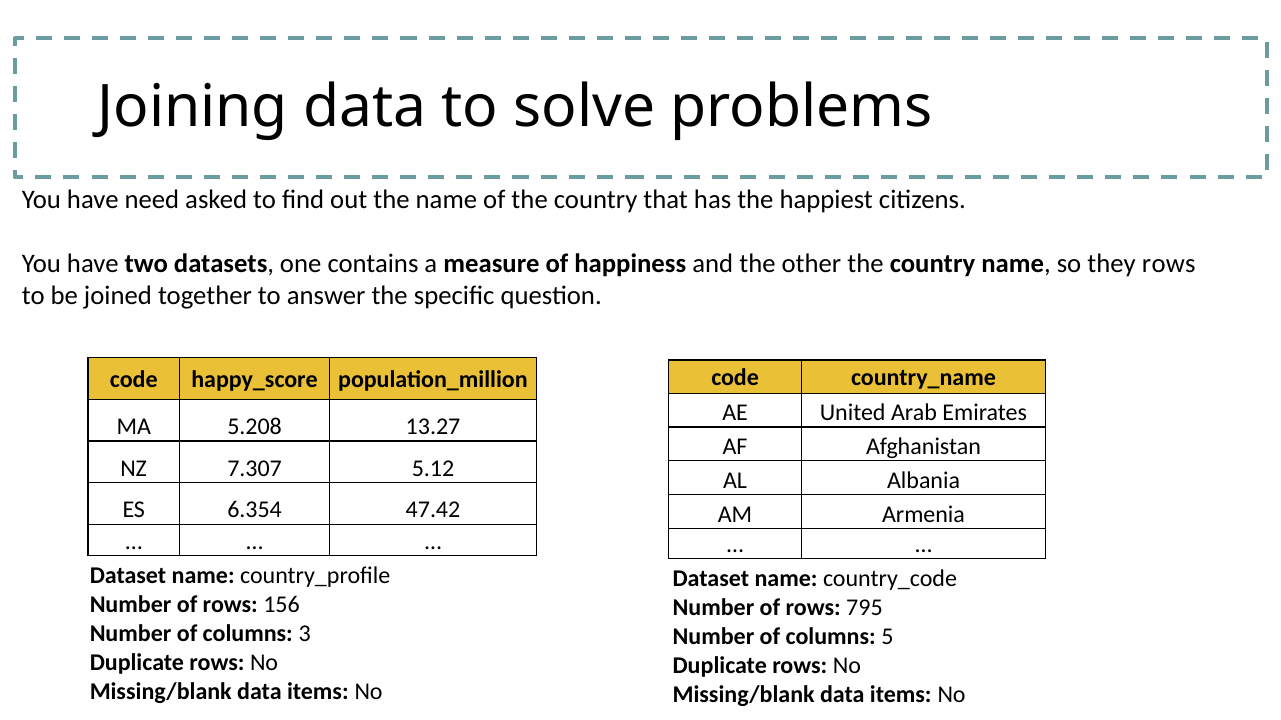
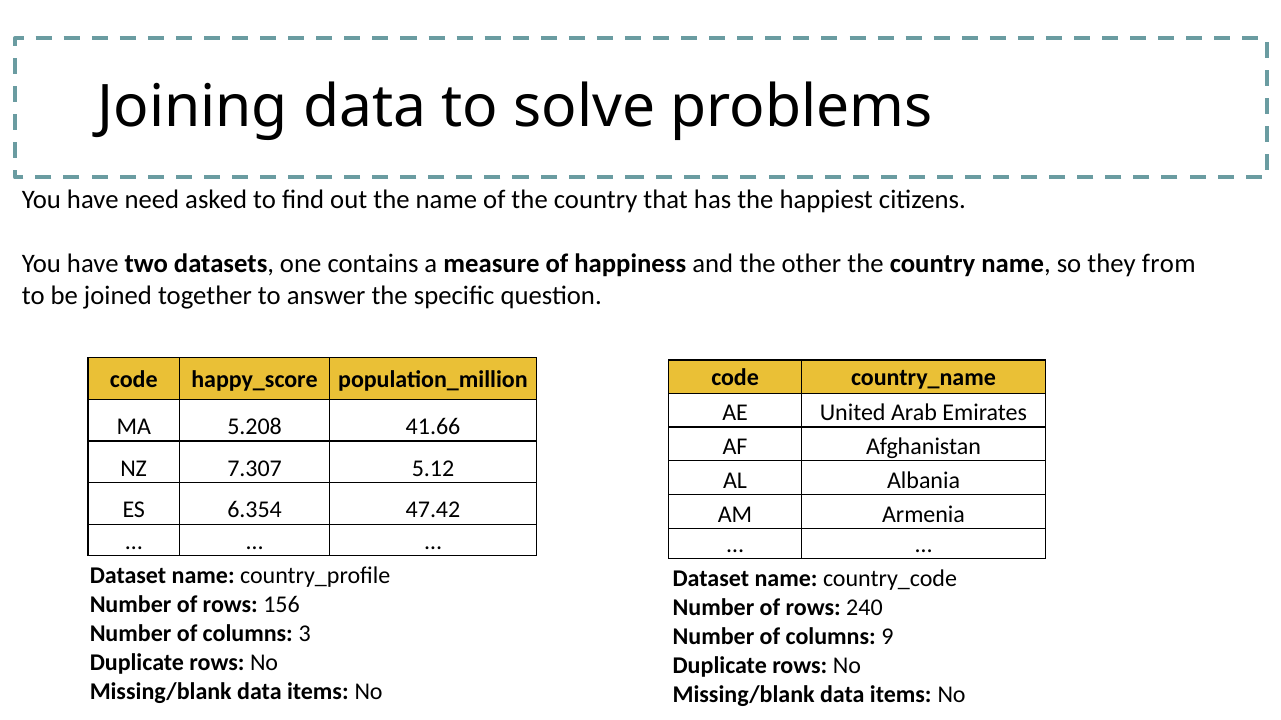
they rows: rows -> from
13.27: 13.27 -> 41.66
795: 795 -> 240
5: 5 -> 9
